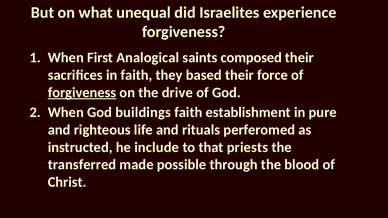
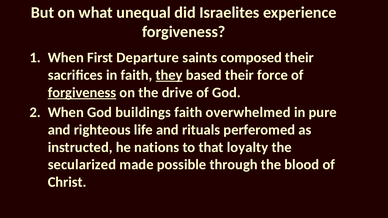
Analogical: Analogical -> Departure
they underline: none -> present
establishment: establishment -> overwhelmed
include: include -> nations
priests: priests -> loyalty
transferred: transferred -> secularized
